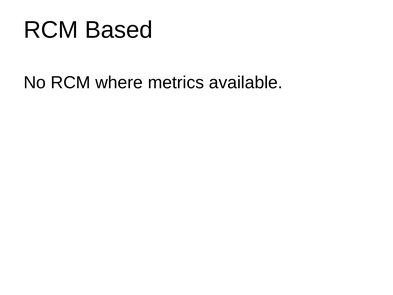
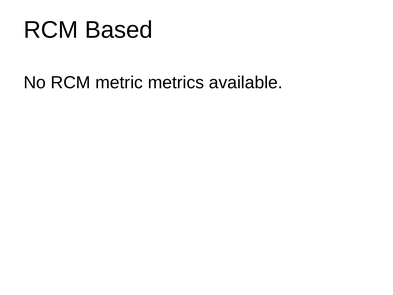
where: where -> metric
